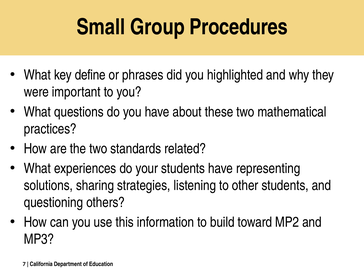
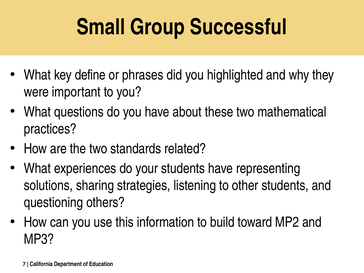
Procedures: Procedures -> Successful
